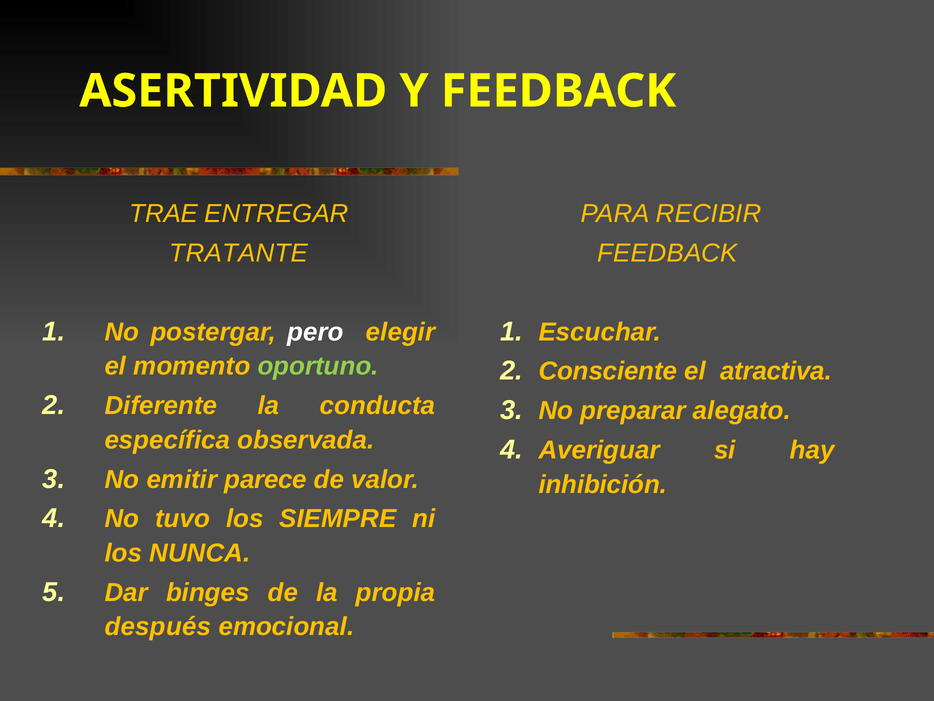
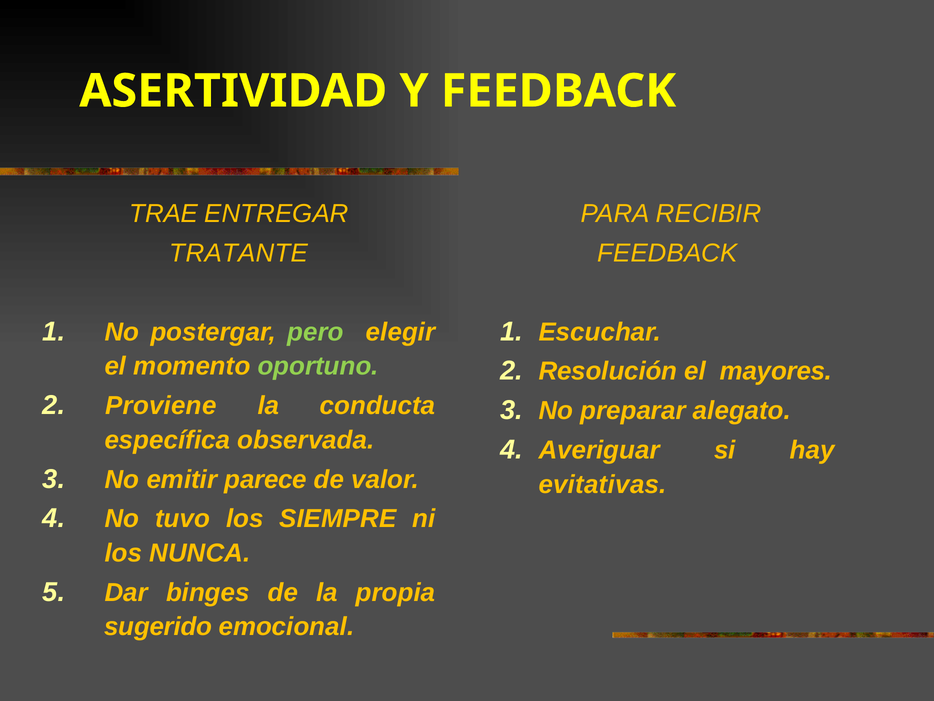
pero colour: white -> light green
Consciente: Consciente -> Resolución
atractiva: atractiva -> mayores
Diferente: Diferente -> Proviene
inhibición: inhibición -> evitativas
después: después -> sugerido
